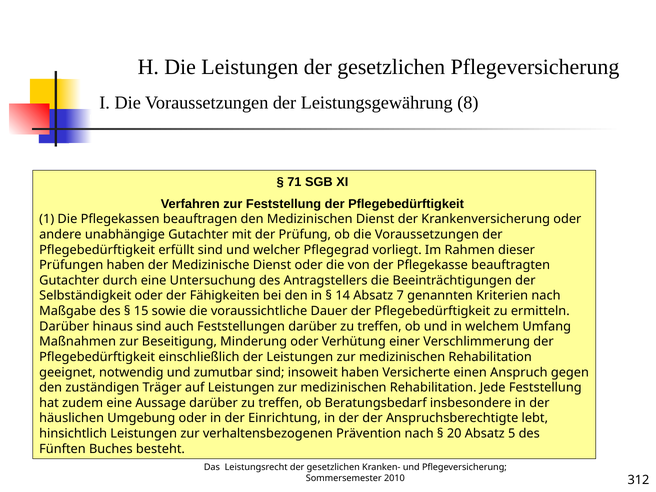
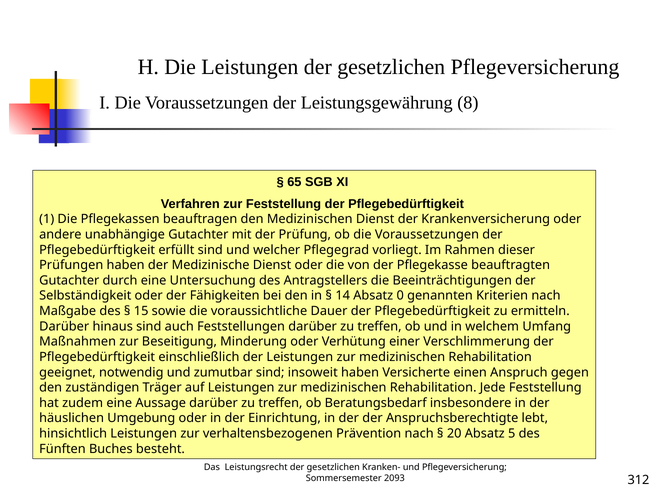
71: 71 -> 65
7: 7 -> 0
2010: 2010 -> 2093
